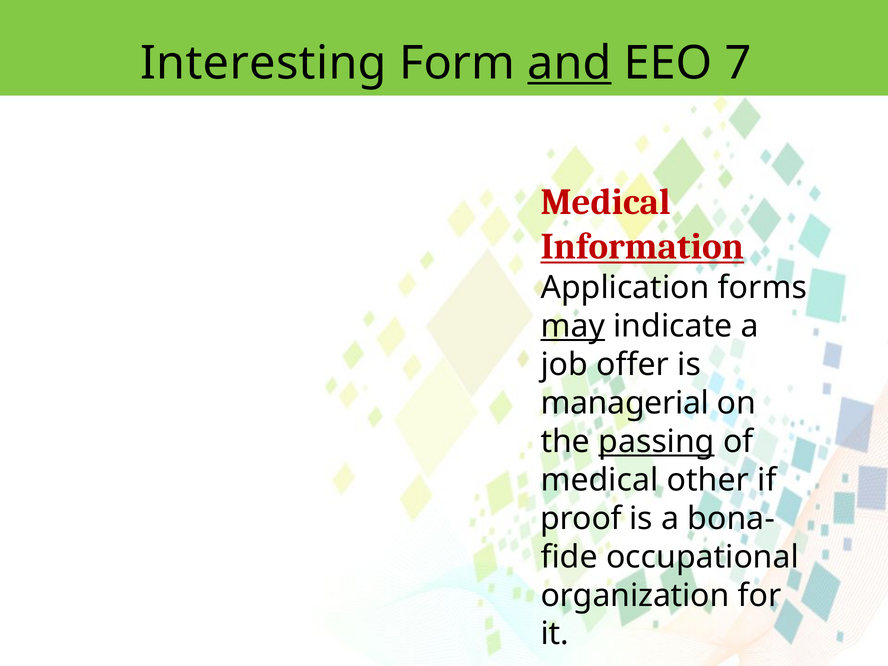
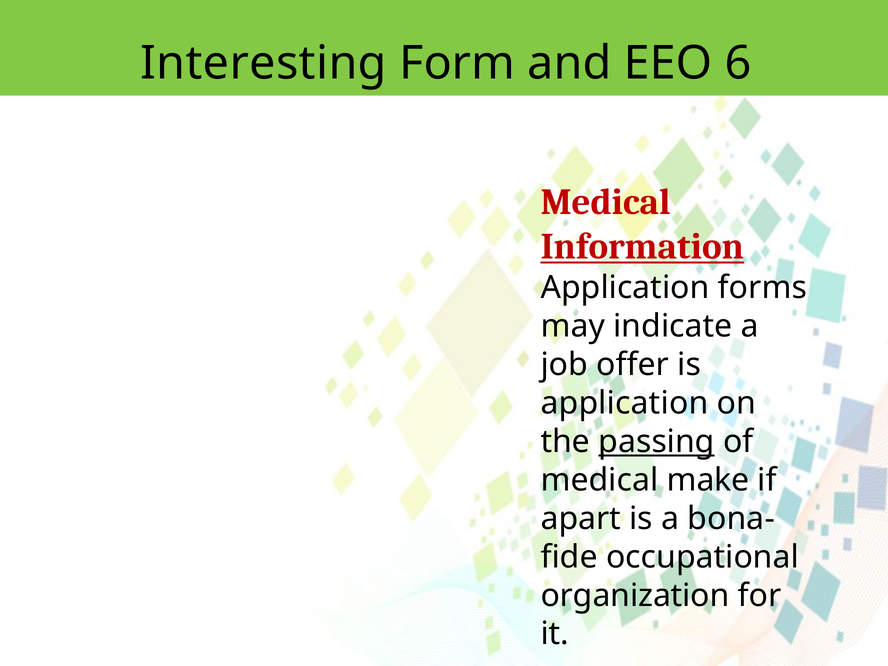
and underline: present -> none
7: 7 -> 6
may underline: present -> none
managerial at (625, 403): managerial -> application
other: other -> make
proof: proof -> apart
